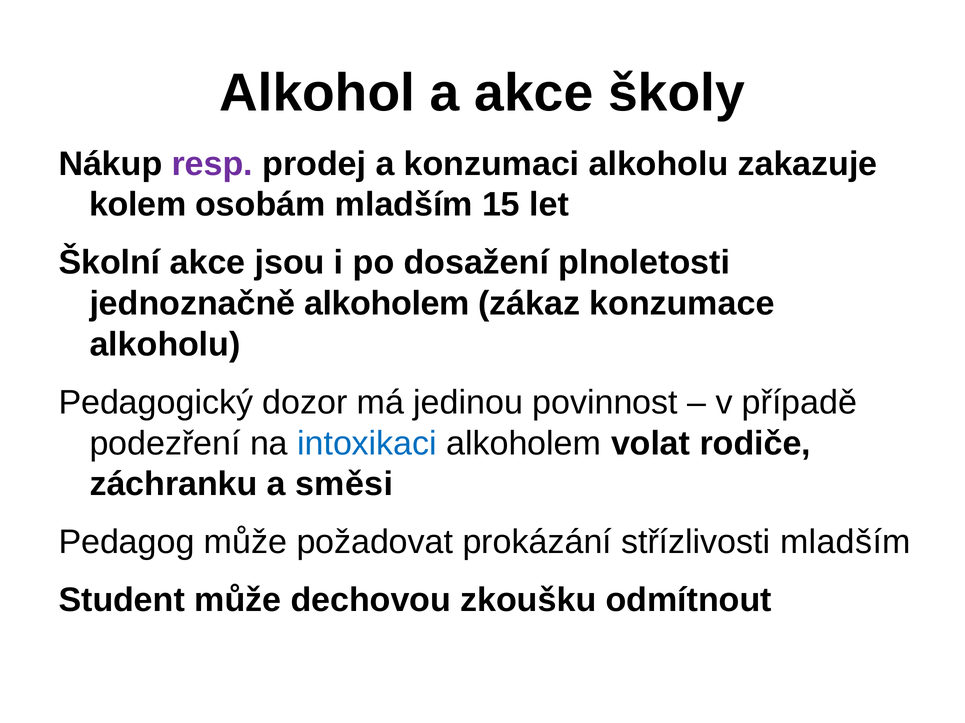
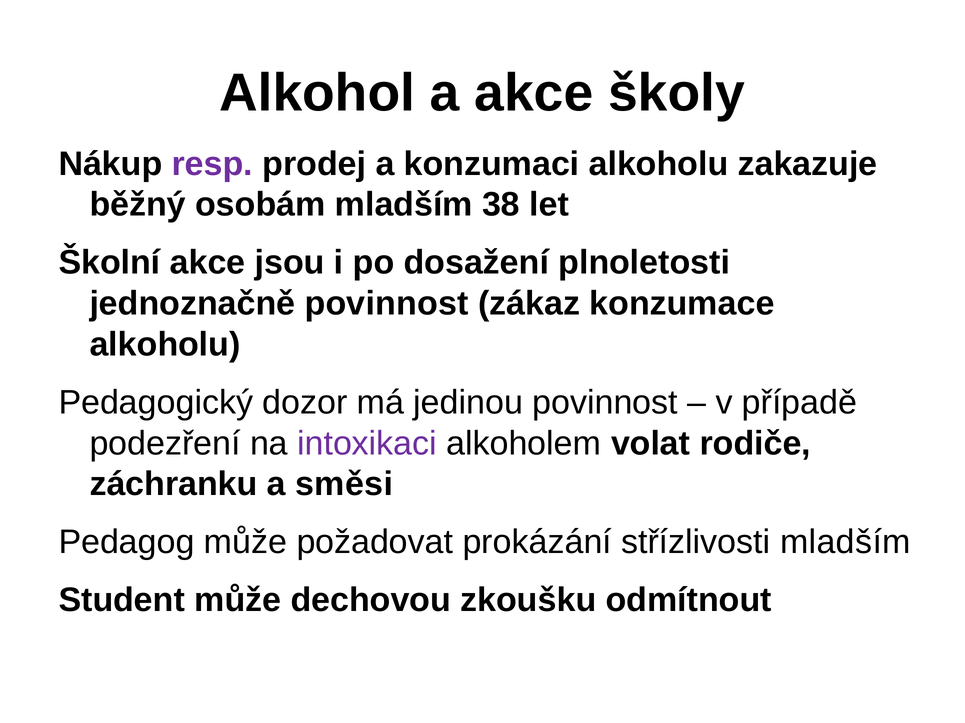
kolem: kolem -> běžný
15: 15 -> 38
jednoznačně alkoholem: alkoholem -> povinnost
intoxikaci colour: blue -> purple
